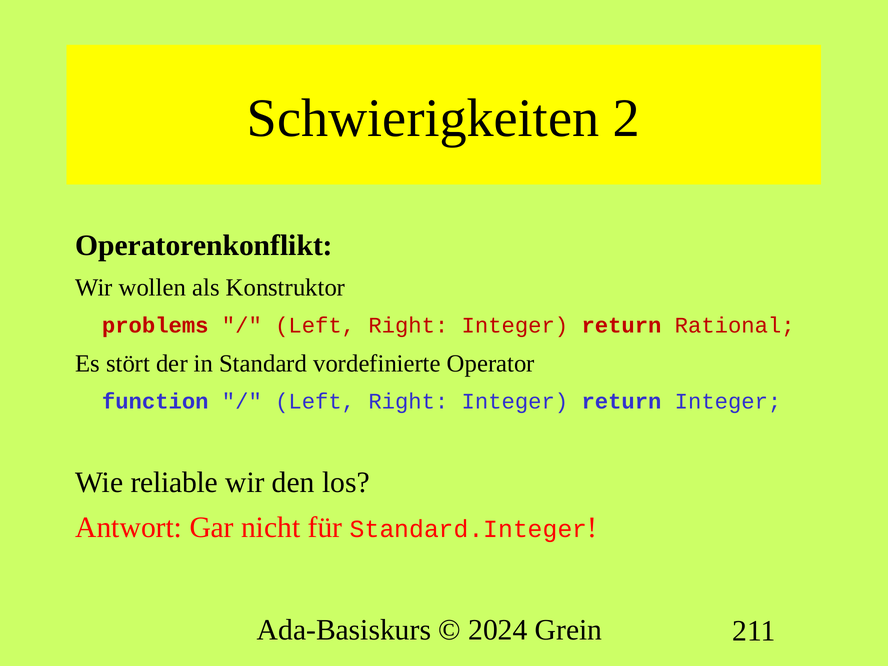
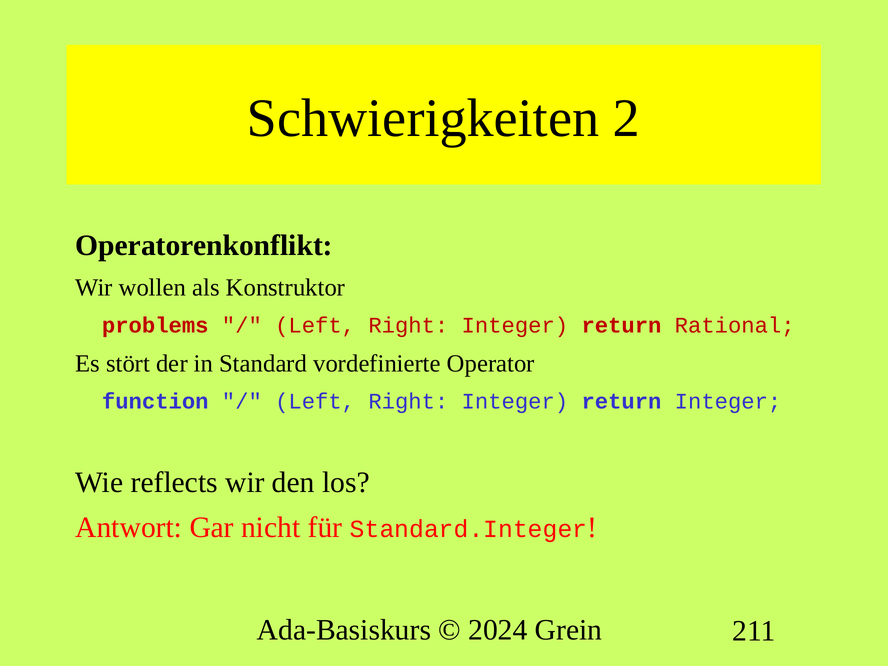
reliable: reliable -> reflects
